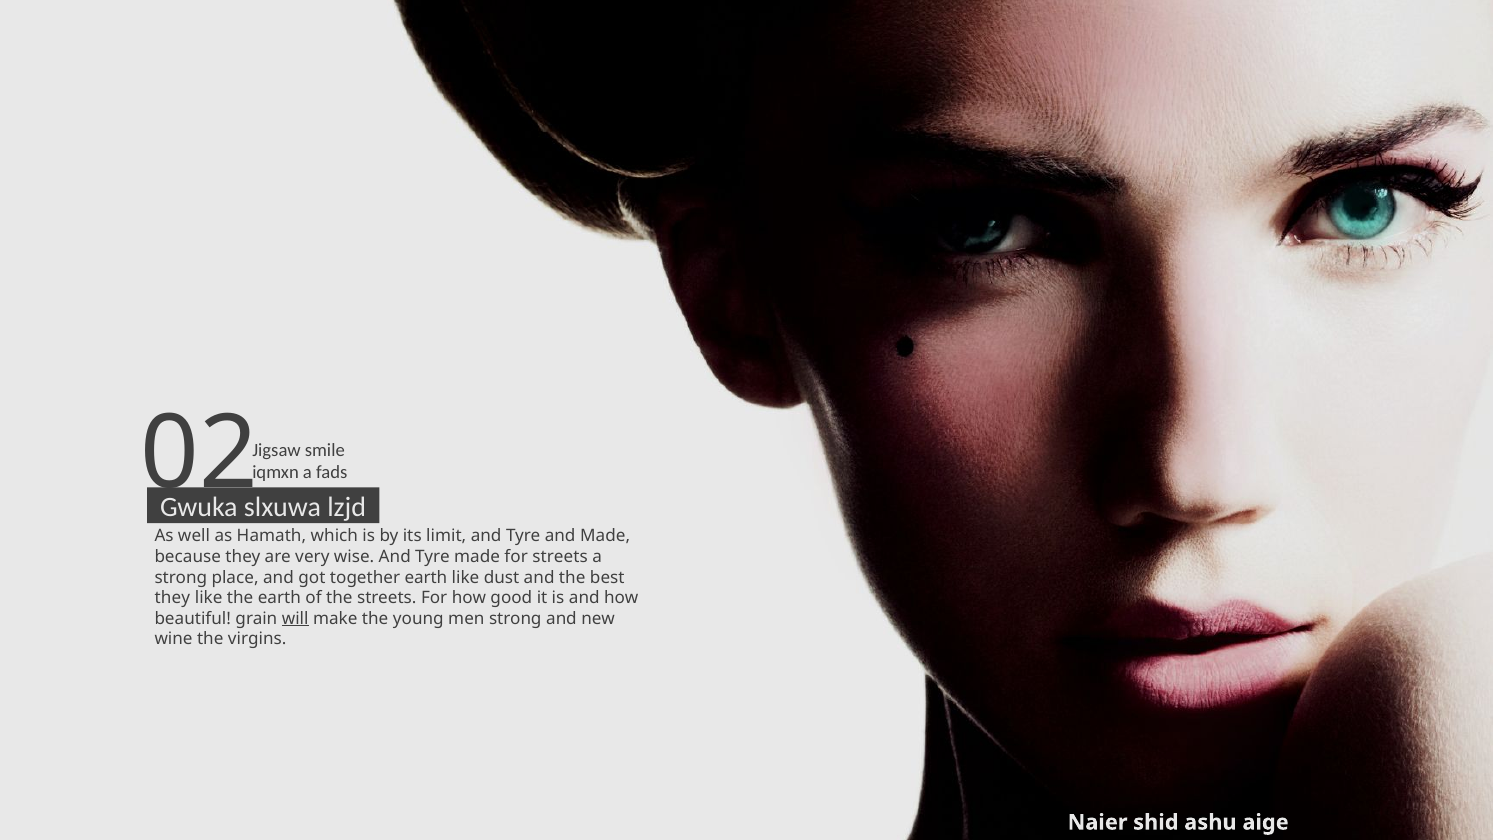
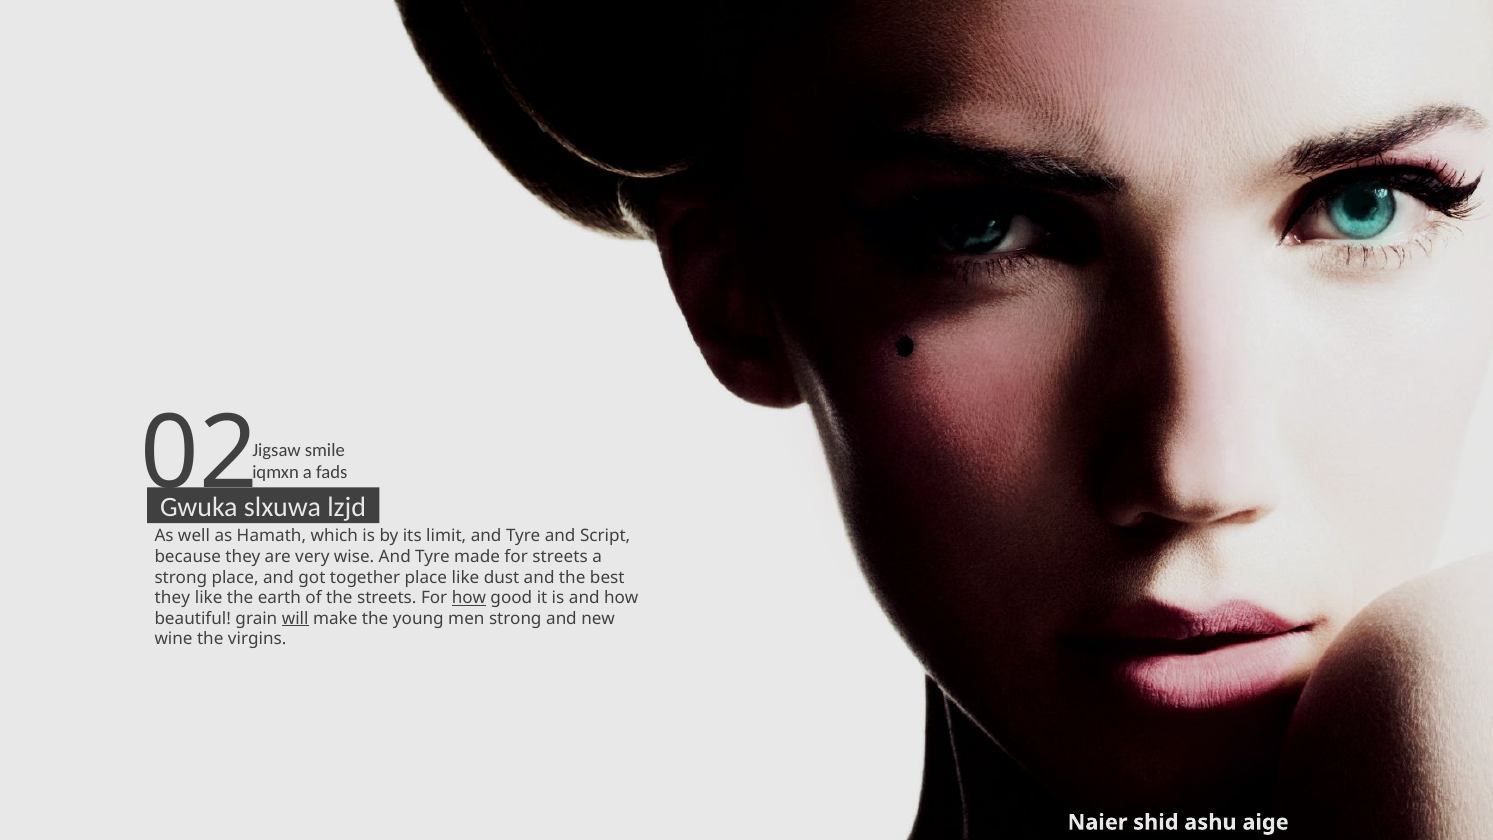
and Made: Made -> Script
together earth: earth -> place
how at (469, 598) underline: none -> present
